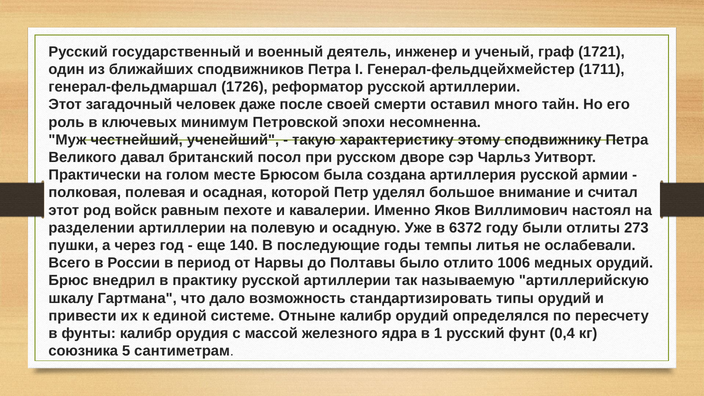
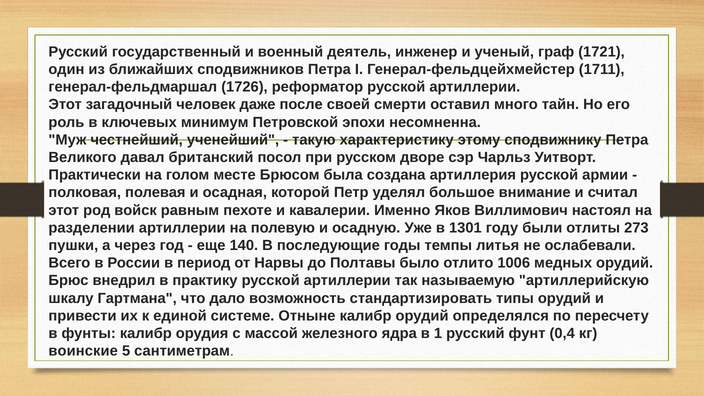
6372: 6372 -> 1301
союзника: союзника -> воинские
